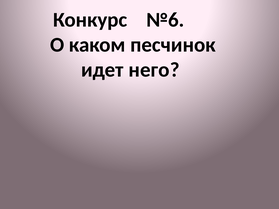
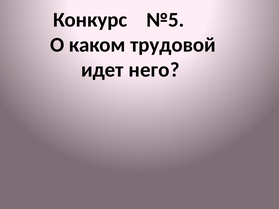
№6: №6 -> №5
песчинок: песчинок -> трудовой
